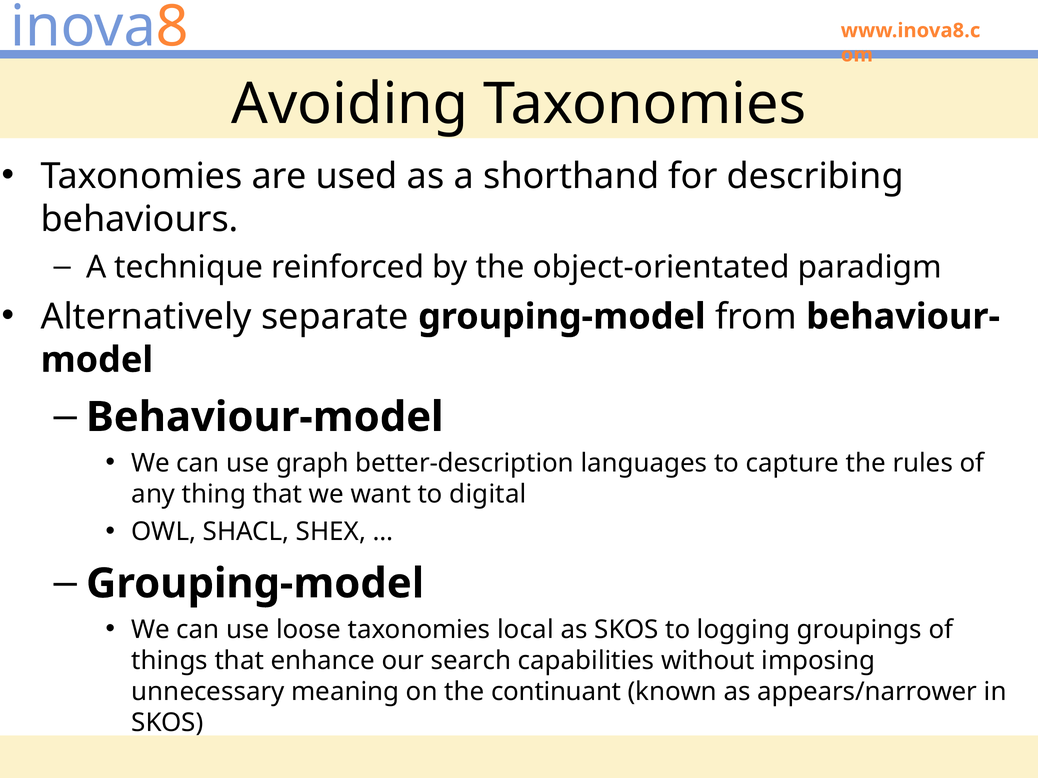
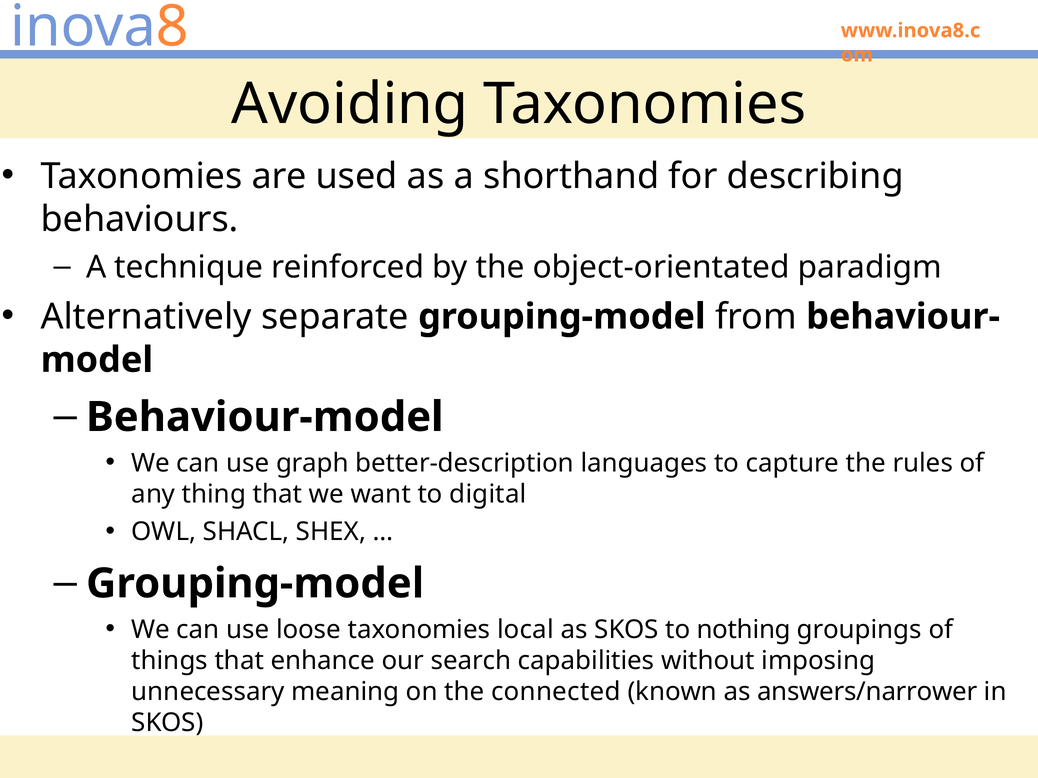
logging: logging -> nothing
continuant: continuant -> connected
appears/narrower: appears/narrower -> answers/narrower
